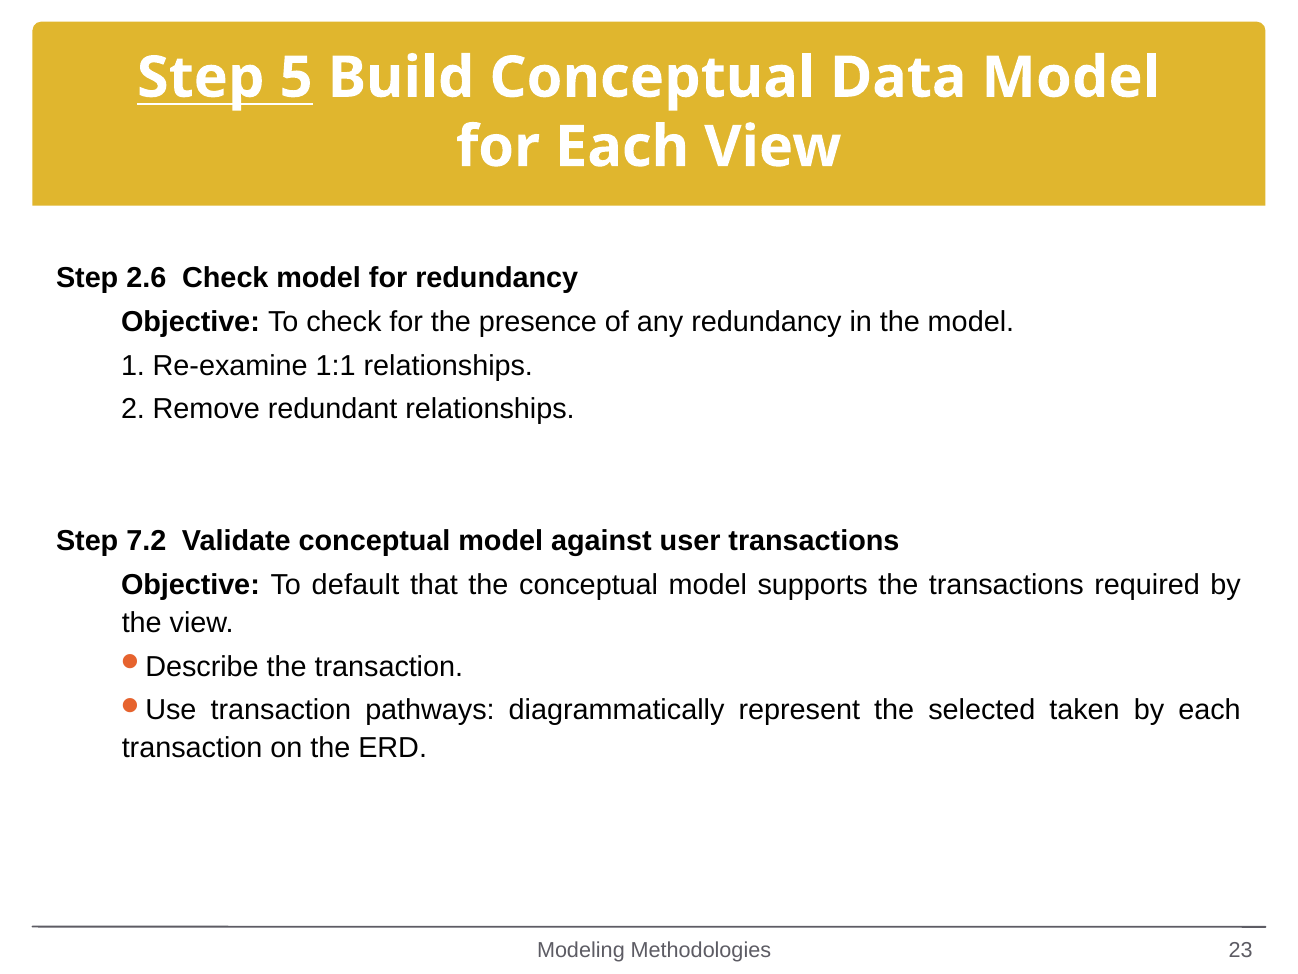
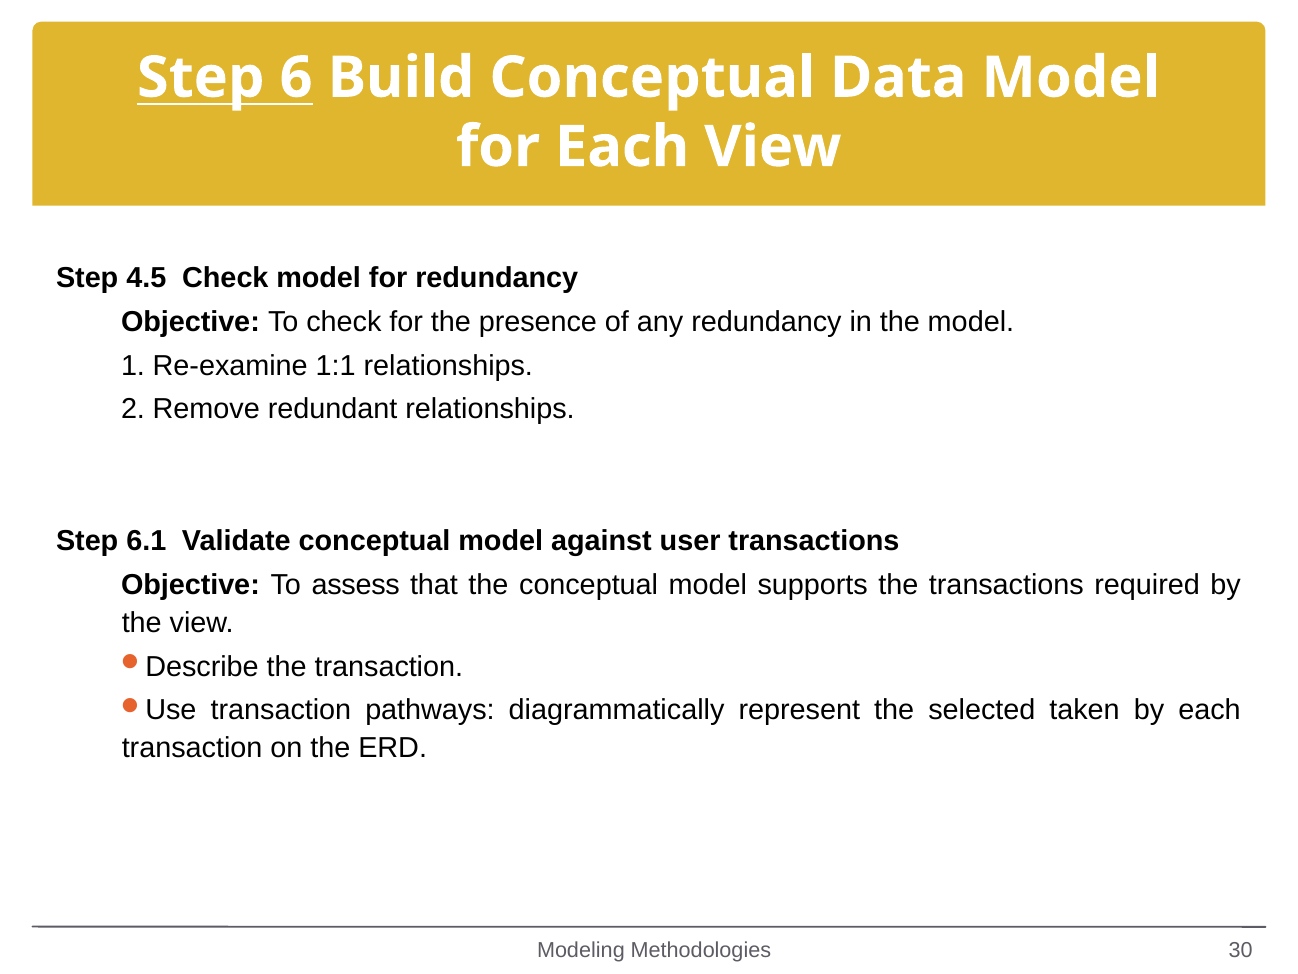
5: 5 -> 6
2.6: 2.6 -> 4.5
7.2: 7.2 -> 6.1
default: default -> assess
23: 23 -> 30
